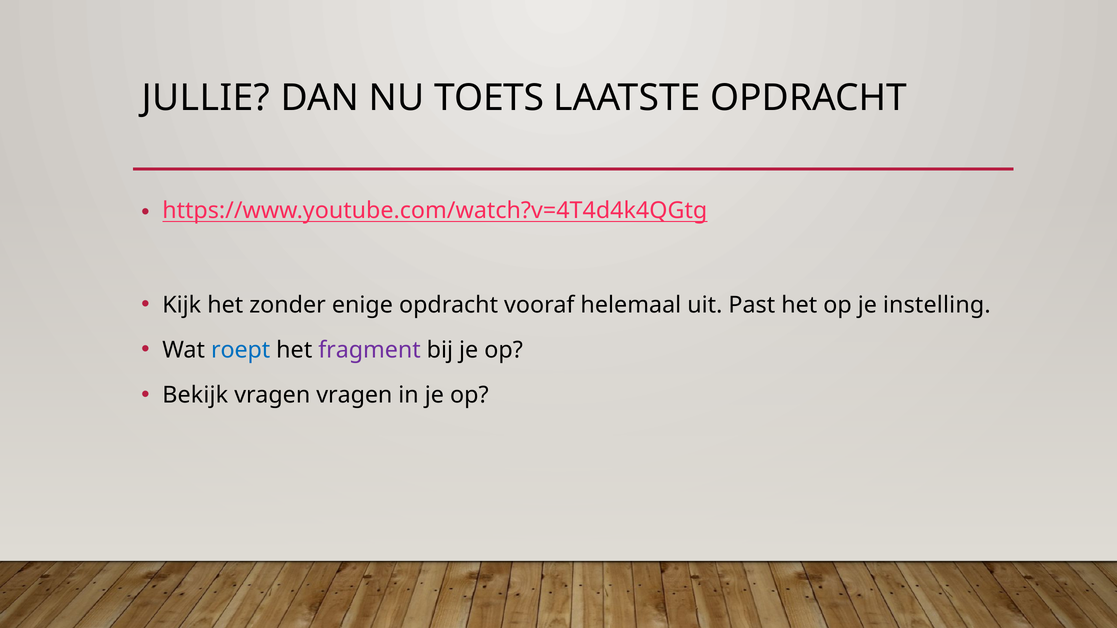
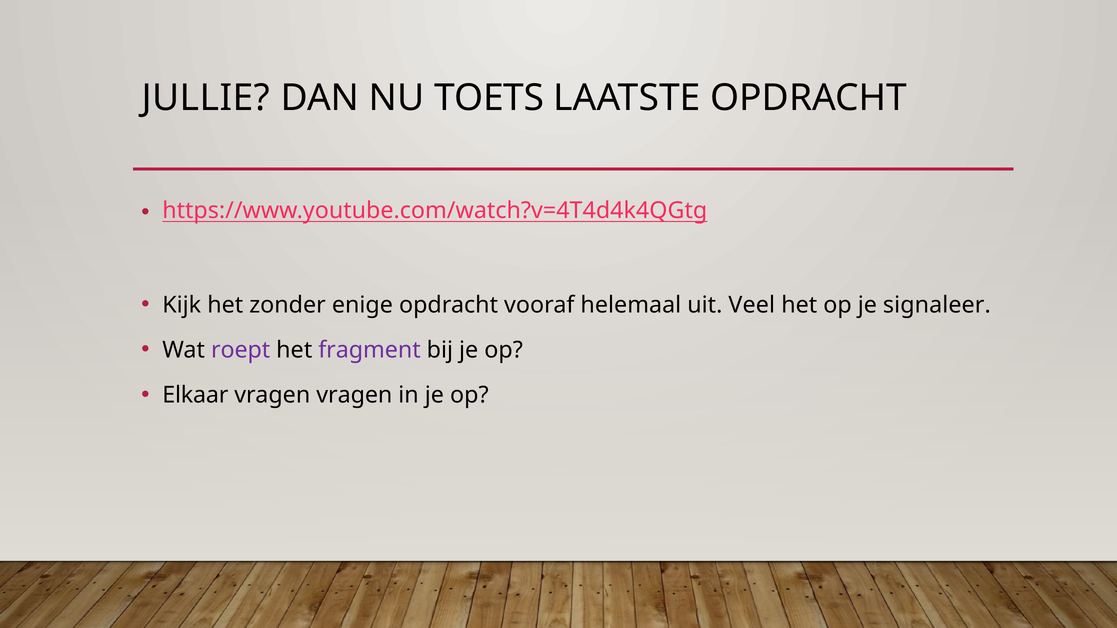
Past: Past -> Veel
instelling: instelling -> signaleer
roept colour: blue -> purple
Bekijk: Bekijk -> Elkaar
